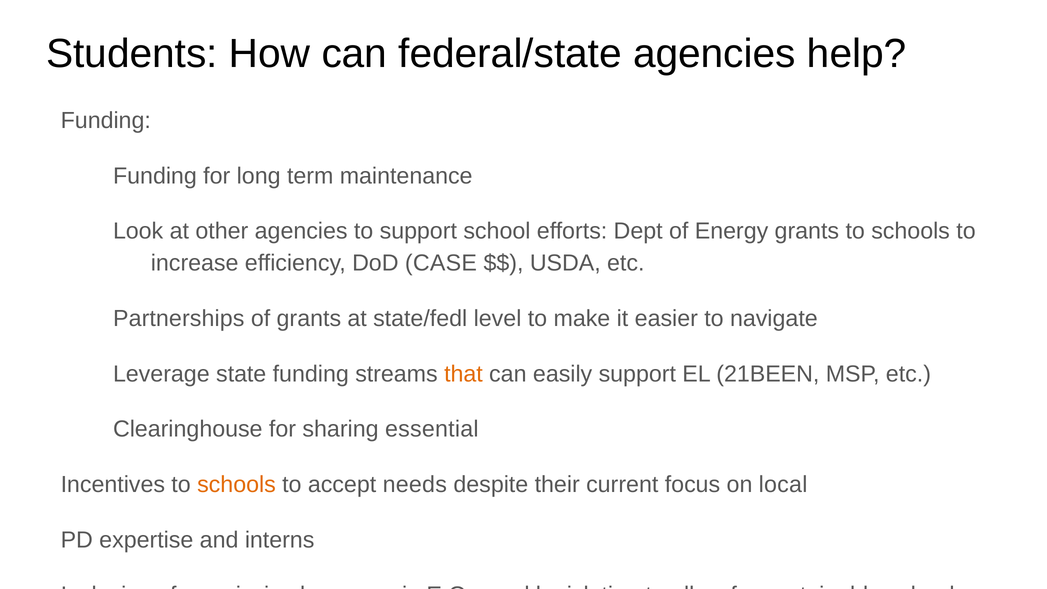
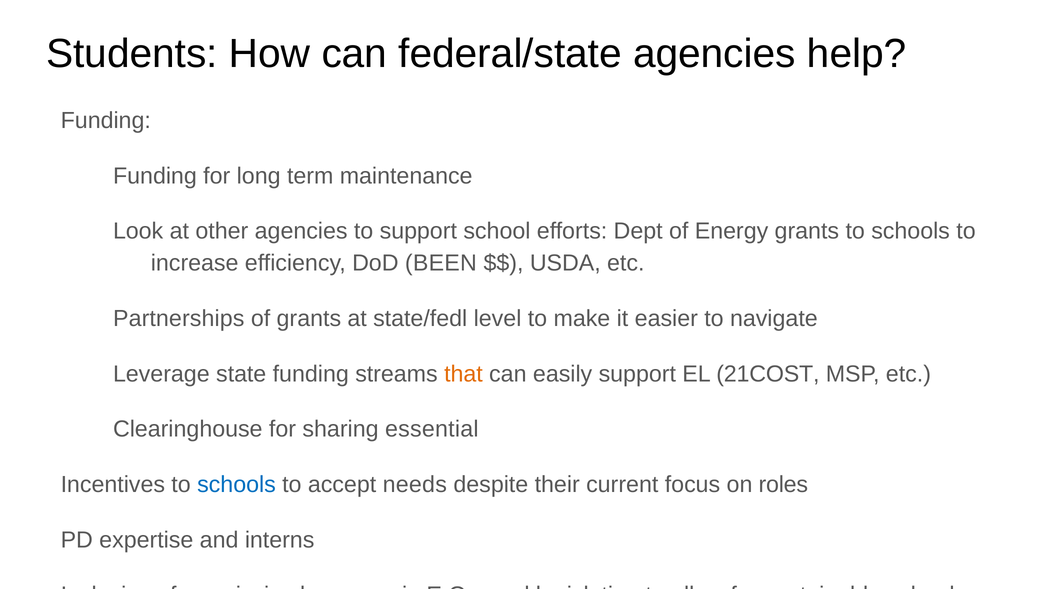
CASE: CASE -> BEEN
21BEEN: 21BEEN -> 21COST
schools at (237, 485) colour: orange -> blue
local: local -> roles
